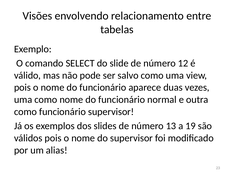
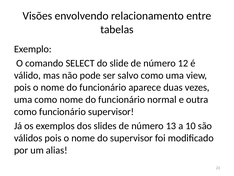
19: 19 -> 10
